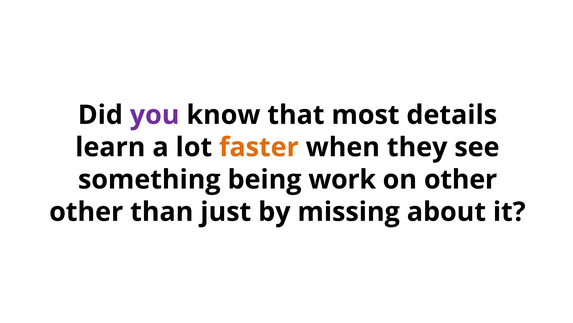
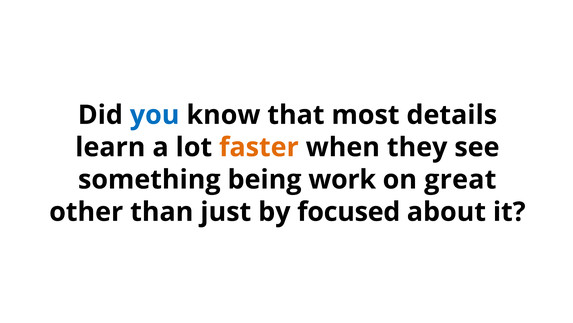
you colour: purple -> blue
on other: other -> great
missing: missing -> focused
